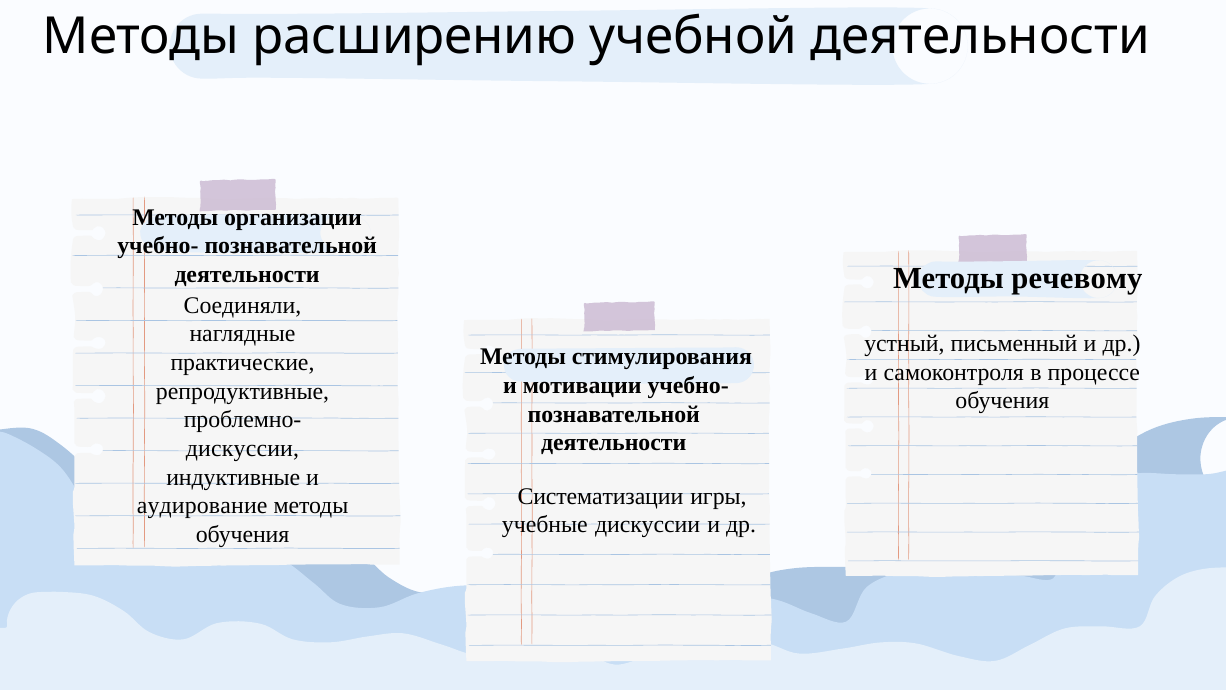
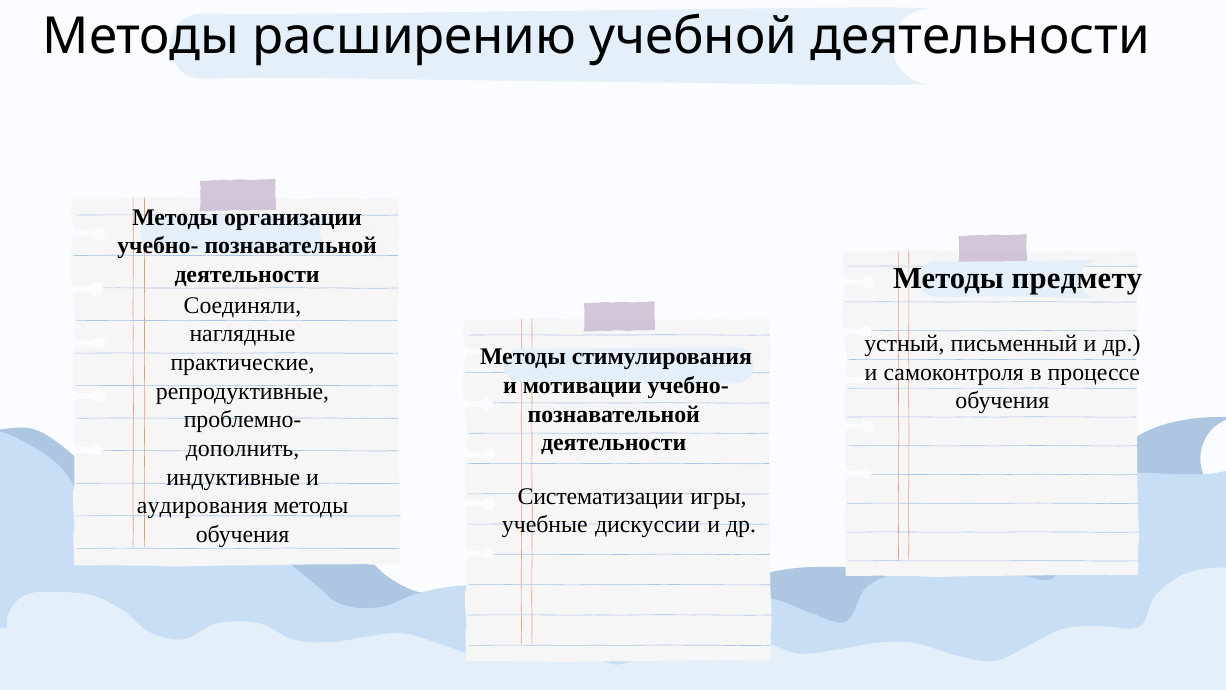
речевому: речевому -> предмету
дискуссии at (242, 448): дискуссии -> дополнить
аудирование: аудирование -> аудирования
